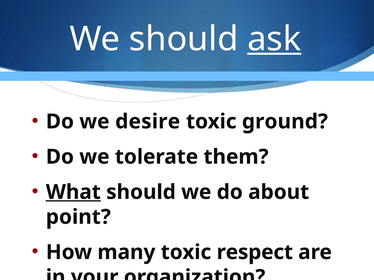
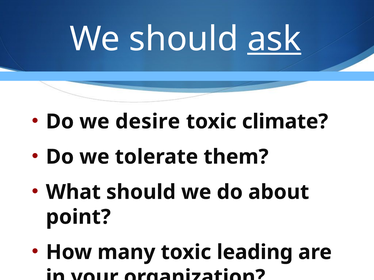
ground: ground -> climate
What underline: present -> none
respect: respect -> leading
